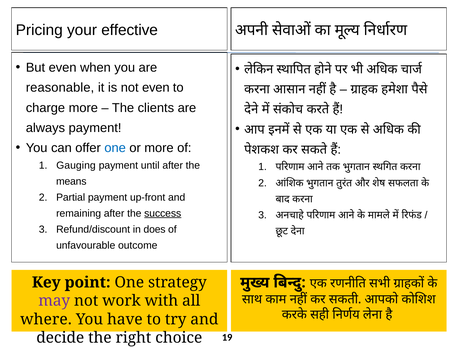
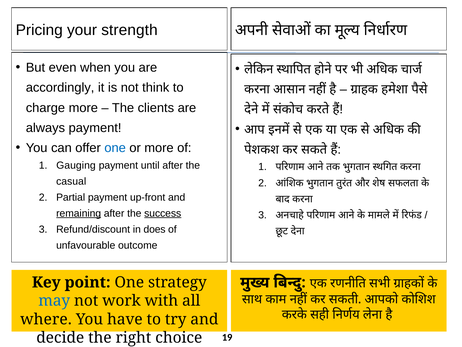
effective: effective -> strength
reasonable: reasonable -> accordingly
not even: even -> think
means: means -> casual
remaining underline: none -> present
may colour: purple -> blue
